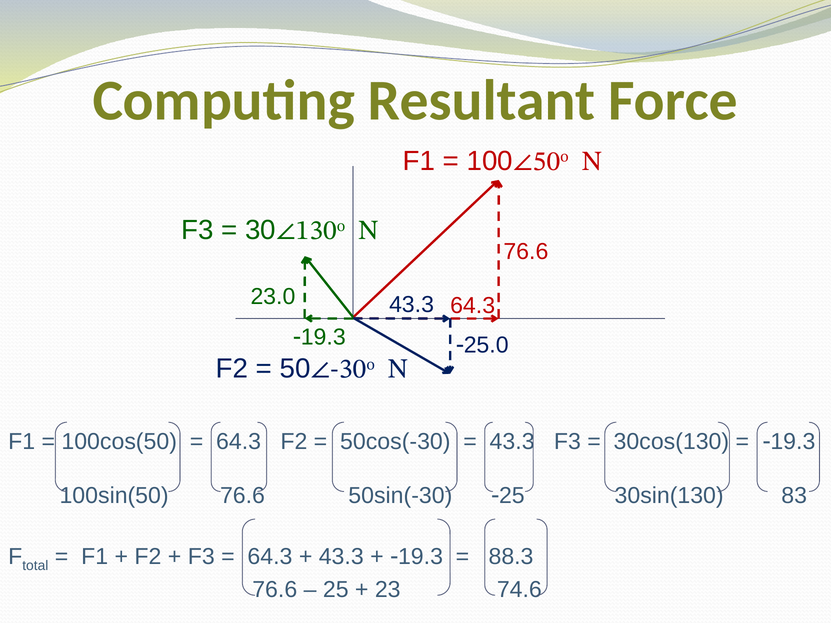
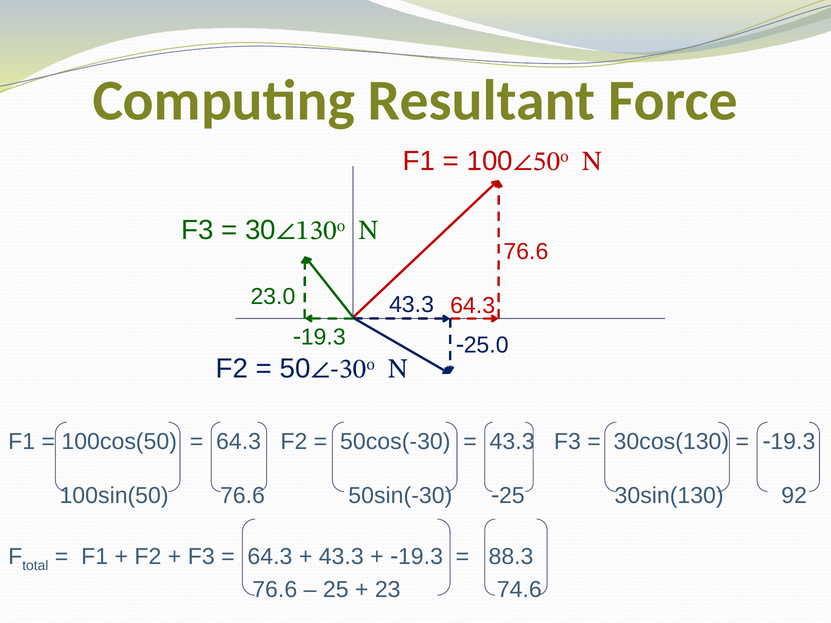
83: 83 -> 92
